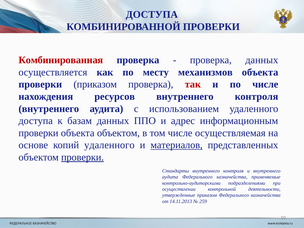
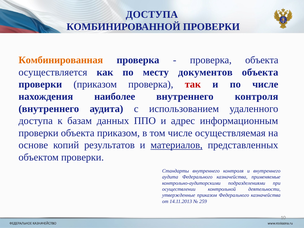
Комбинированная colour: red -> orange
проверка данных: данных -> объекта
механизмов: механизмов -> документов
ресурсов: ресурсов -> наиболее
объекта объектом: объектом -> приказом
копий удаленного: удаленного -> результатов
проверки at (82, 157) underline: present -> none
